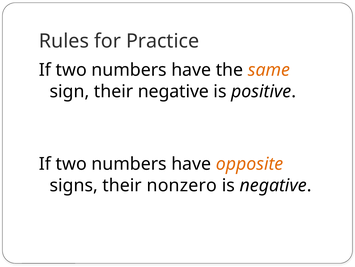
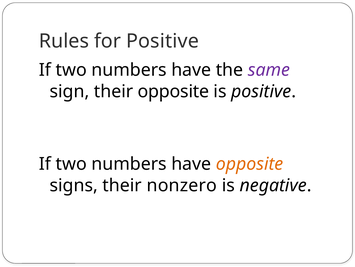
for Practice: Practice -> Positive
same colour: orange -> purple
their negative: negative -> opposite
